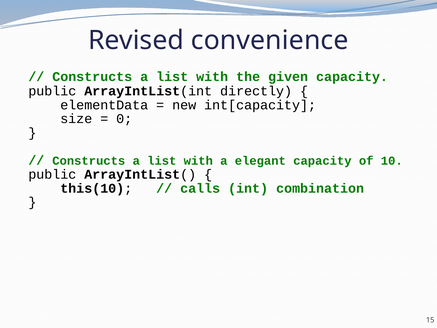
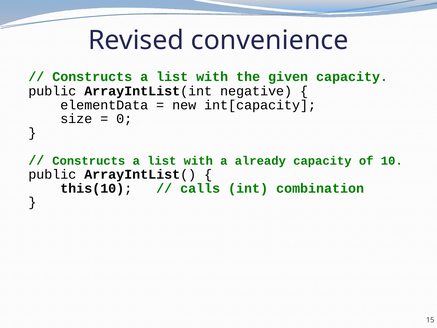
directly: directly -> negative
elegant: elegant -> already
